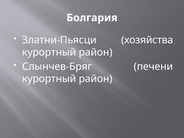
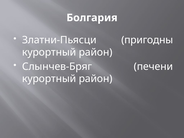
хозяйства: хозяйства -> пригодны
